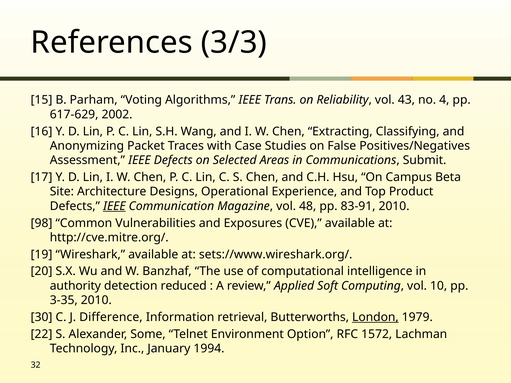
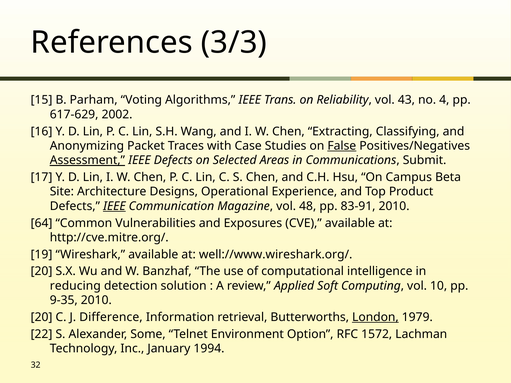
False underline: none -> present
Assessment underline: none -> present
98: 98 -> 64
sets://www.wireshark.org/: sets://www.wireshark.org/ -> well://www.wireshark.org/
authority: authority -> reducing
reduced: reduced -> solution
3-35: 3-35 -> 9-35
30 at (42, 317): 30 -> 20
